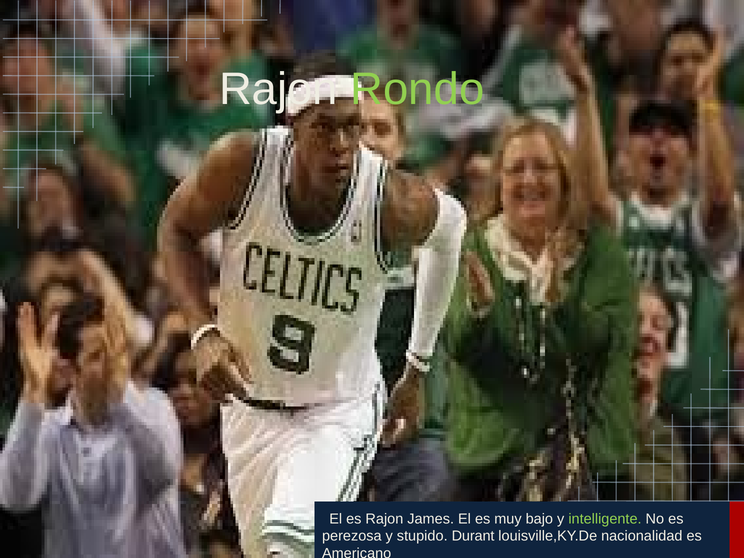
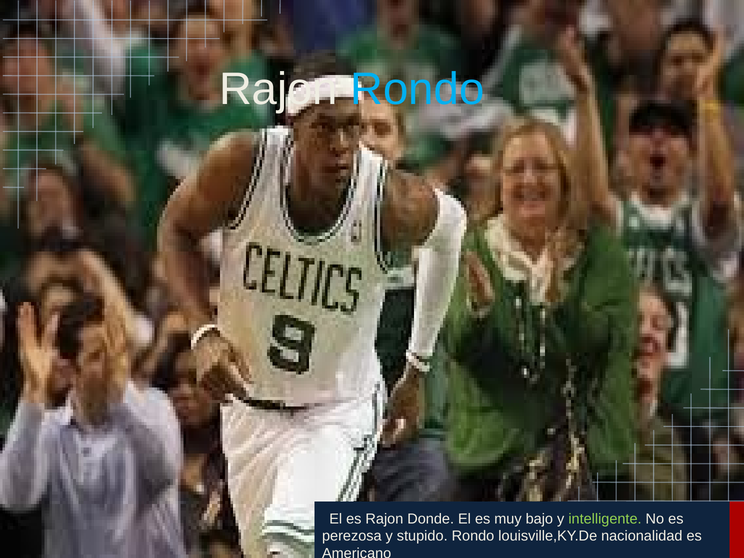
Rondo at (417, 89) colour: light green -> light blue
James: James -> Donde
stupido Durant: Durant -> Rondo
